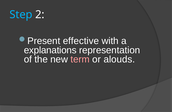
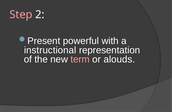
Step colour: light blue -> pink
effective: effective -> powerful
explanations: explanations -> instructional
